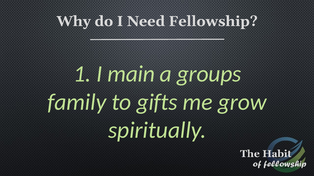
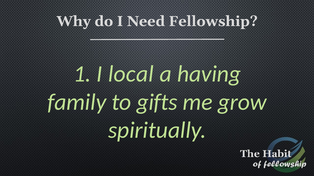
main: main -> local
groups: groups -> having
